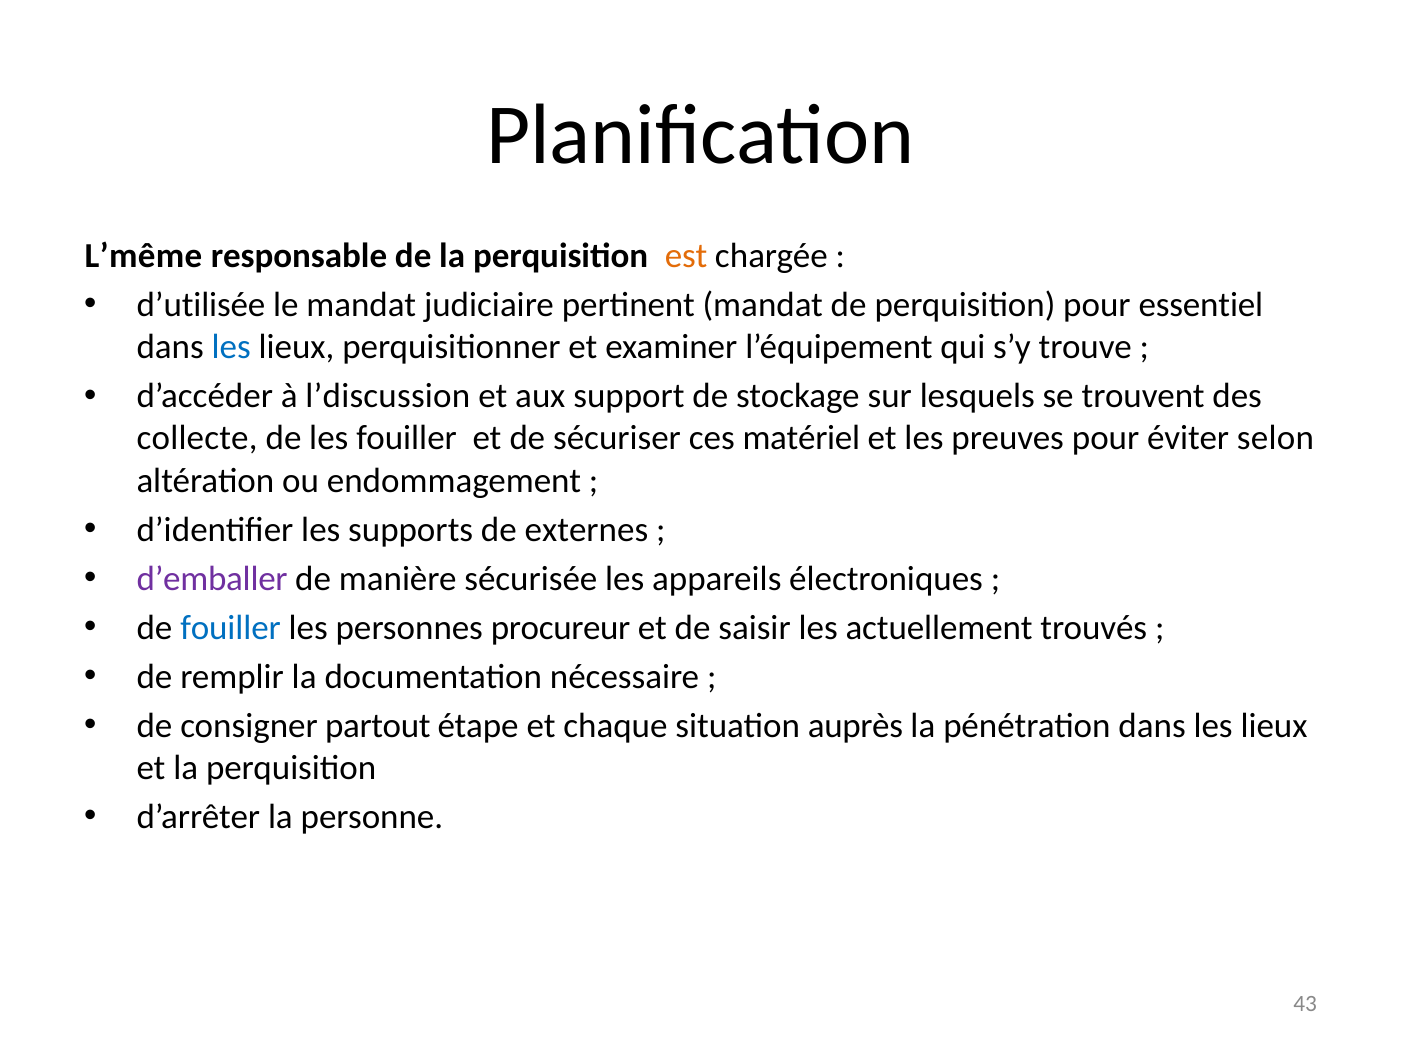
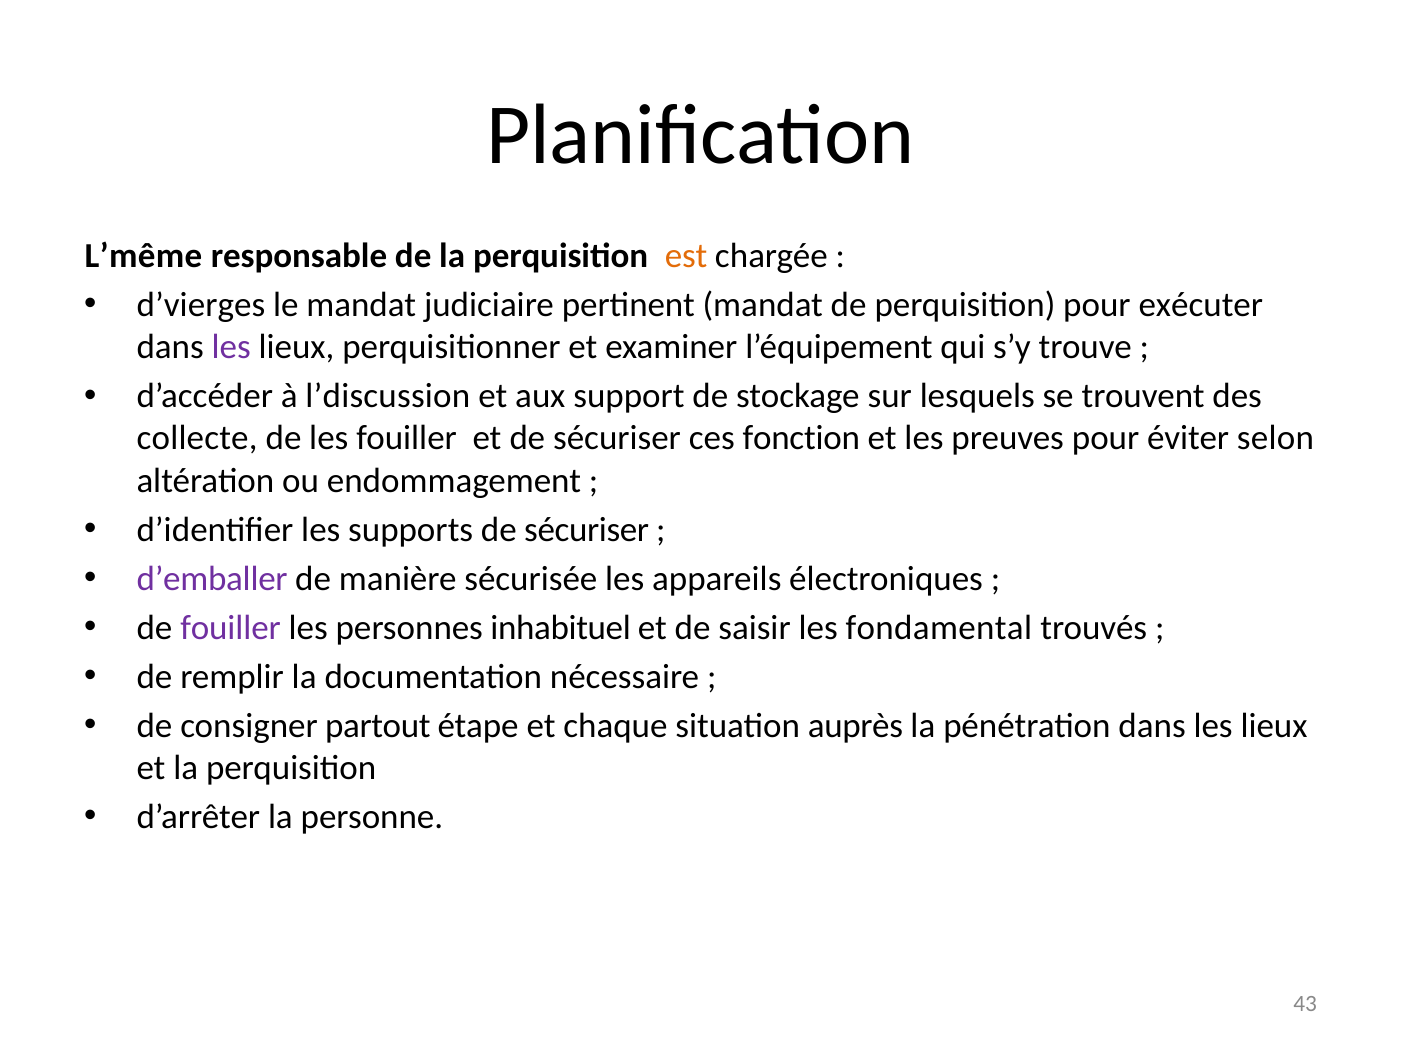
d’utilisée: d’utilisée -> d’vierges
essentiel: essentiel -> exécuter
les at (231, 347) colour: blue -> purple
matériel: matériel -> fonction
supports de externes: externes -> sécuriser
fouiller at (231, 627) colour: blue -> purple
procureur: procureur -> inhabituel
actuellement: actuellement -> fondamental
